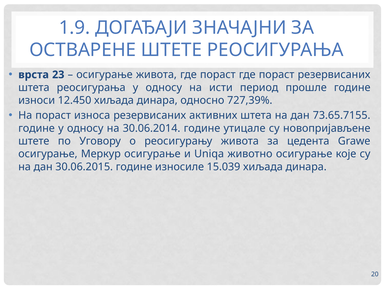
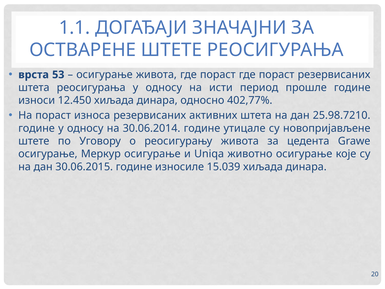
1.9: 1.9 -> 1.1
23: 23 -> 53
727,39%: 727,39% -> 402,77%
73.65.7155: 73.65.7155 -> 25.98.7210
